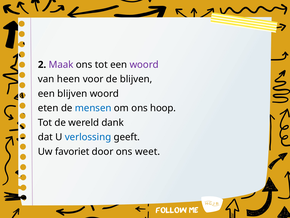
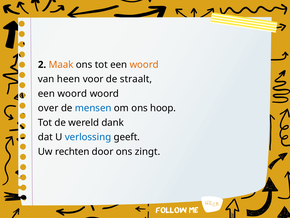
Maak colour: purple -> orange
woord at (144, 65) colour: purple -> orange
de blijven: blijven -> straalt
blijven at (72, 93): blijven -> woord
eten: eten -> over
favoriet: favoriet -> rechten
weet: weet -> zingt
